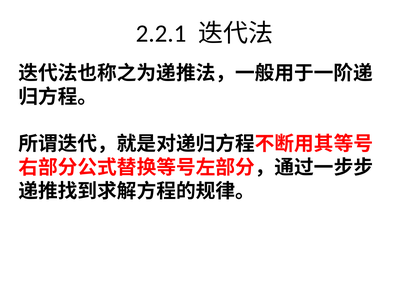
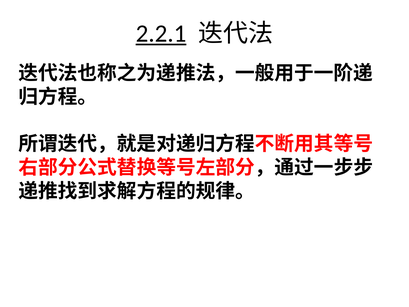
2.2.1 underline: none -> present
